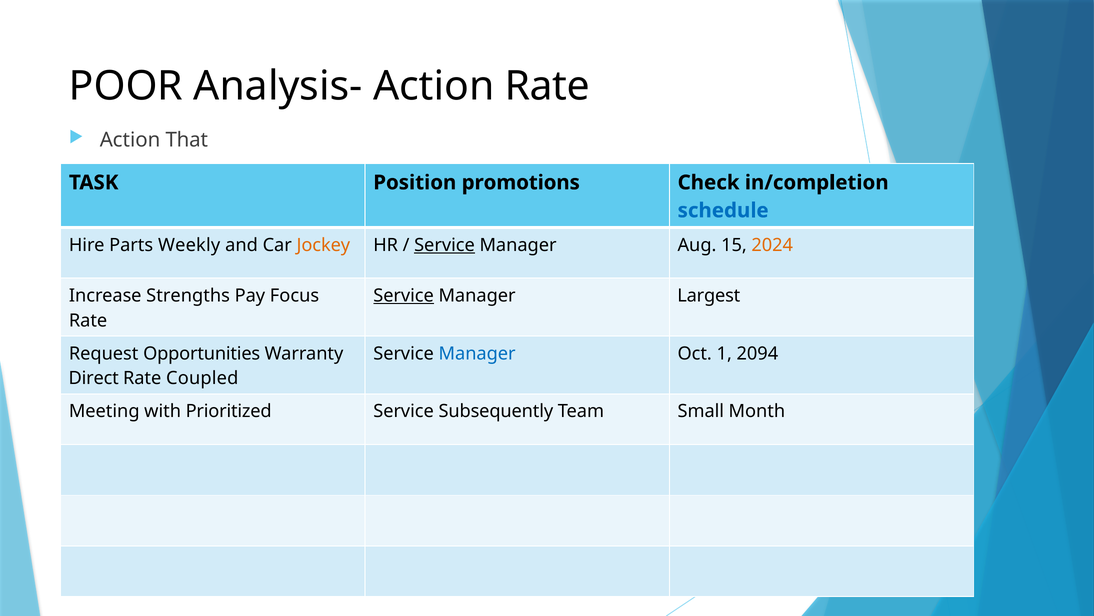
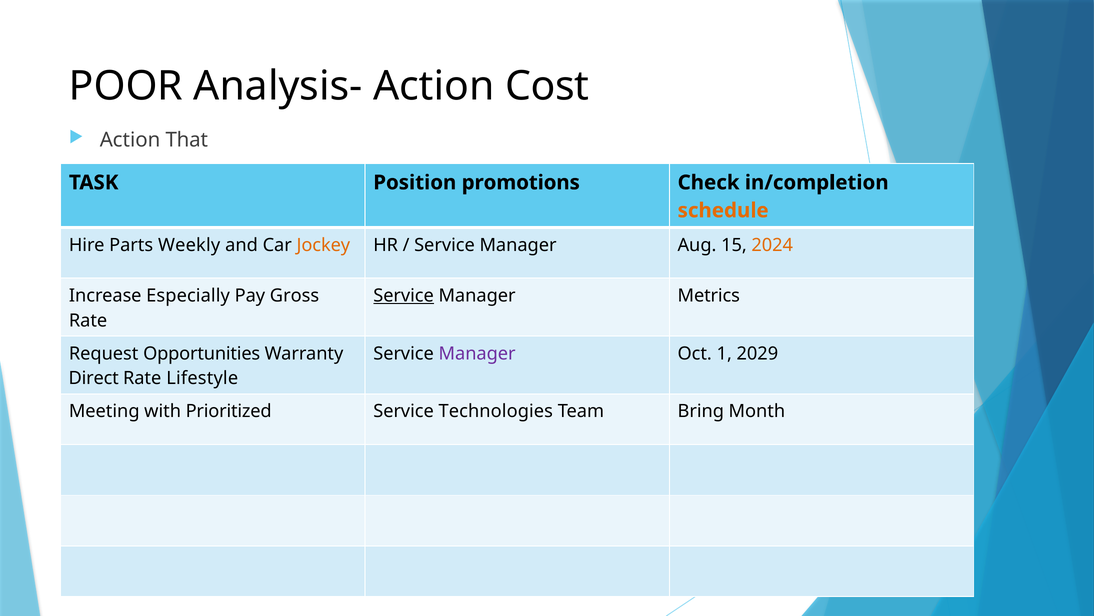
Action Rate: Rate -> Cost
schedule colour: blue -> orange
Service at (444, 245) underline: present -> none
Strengths: Strengths -> Especially
Focus: Focus -> Gross
Largest: Largest -> Metrics
Manager at (477, 353) colour: blue -> purple
2094: 2094 -> 2029
Coupled: Coupled -> Lifestyle
Subsequently: Subsequently -> Technologies
Small: Small -> Bring
